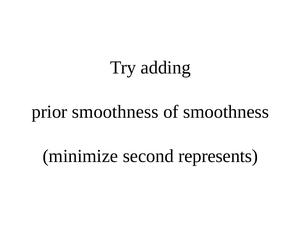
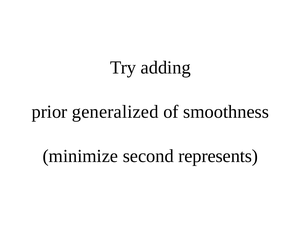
prior smoothness: smoothness -> generalized
